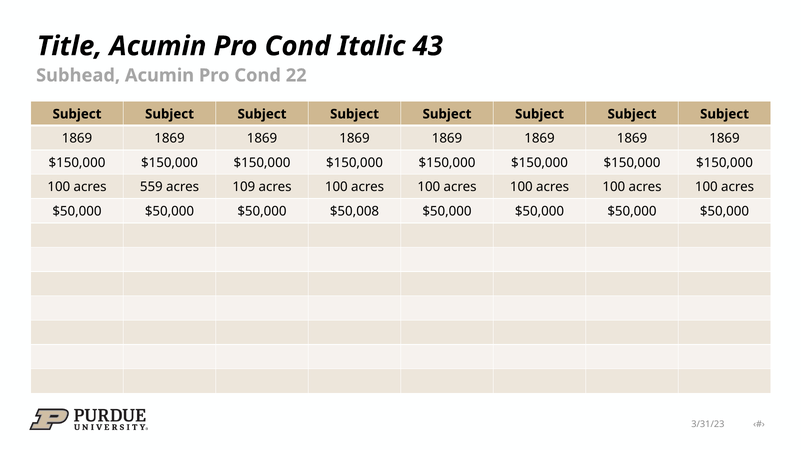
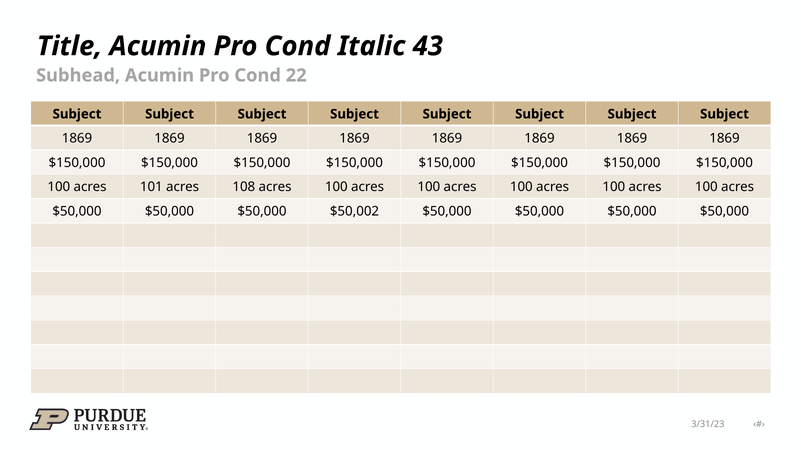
559: 559 -> 101
109: 109 -> 108
$50,008: $50,008 -> $50,002
